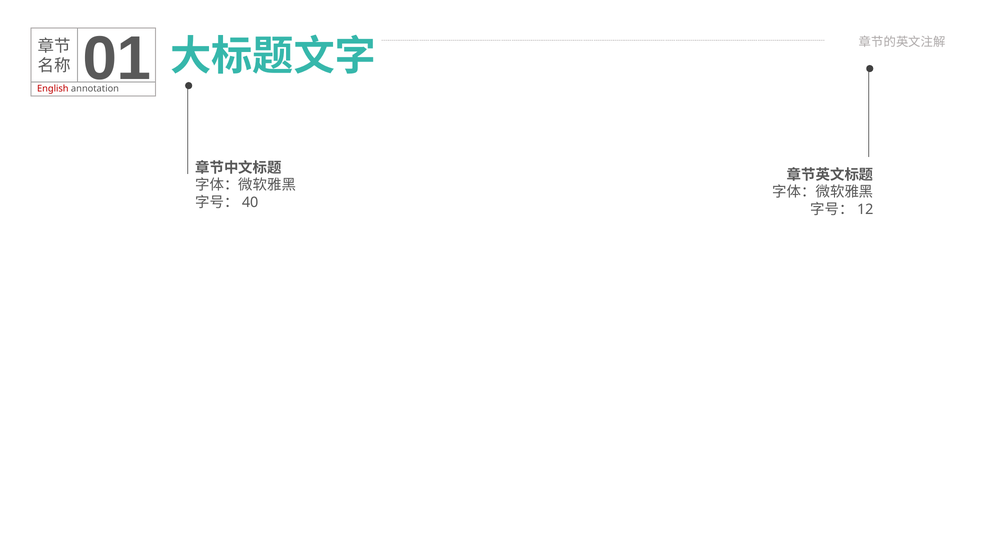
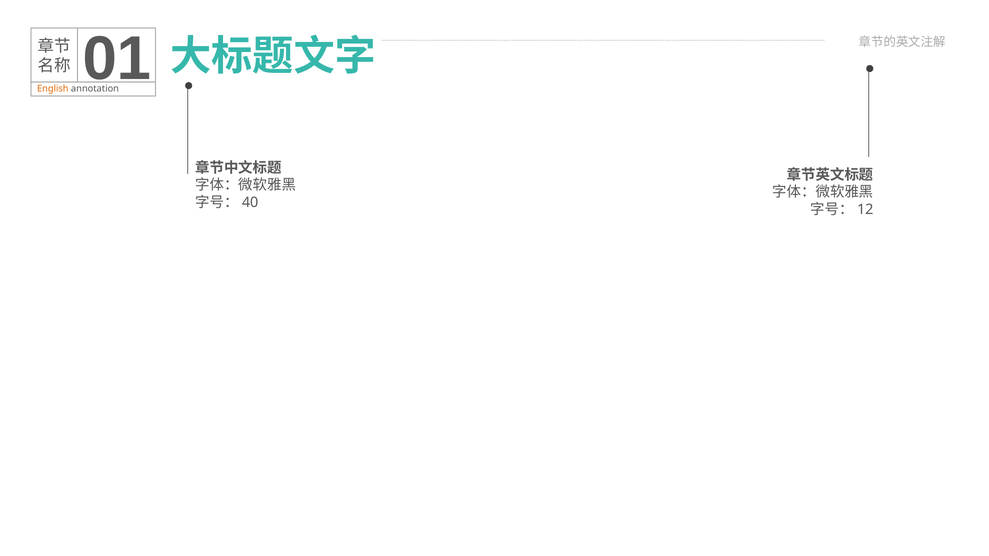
English colour: red -> orange
